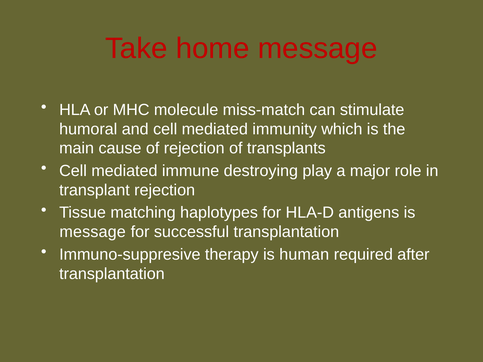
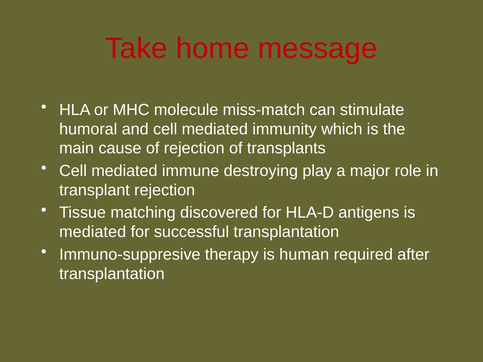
haplotypes: haplotypes -> discovered
message at (93, 232): message -> mediated
